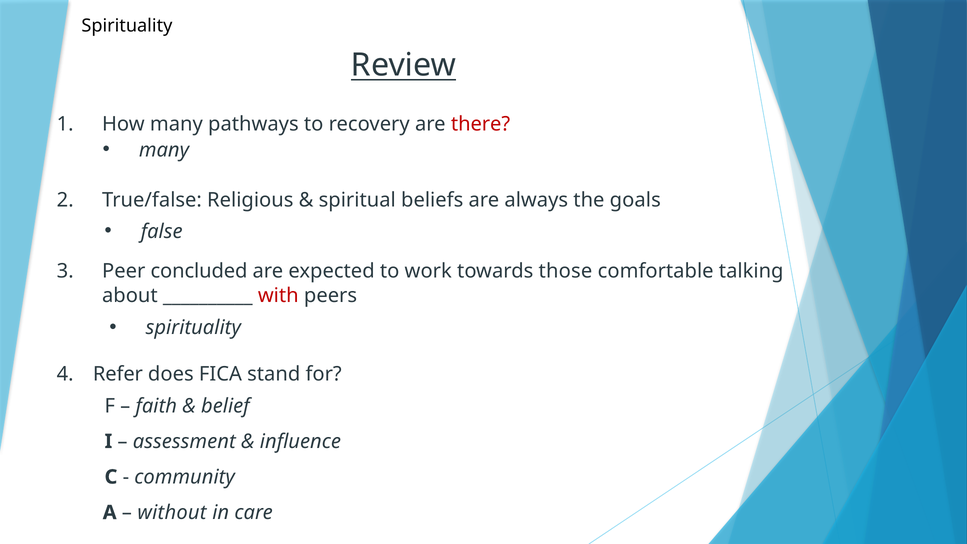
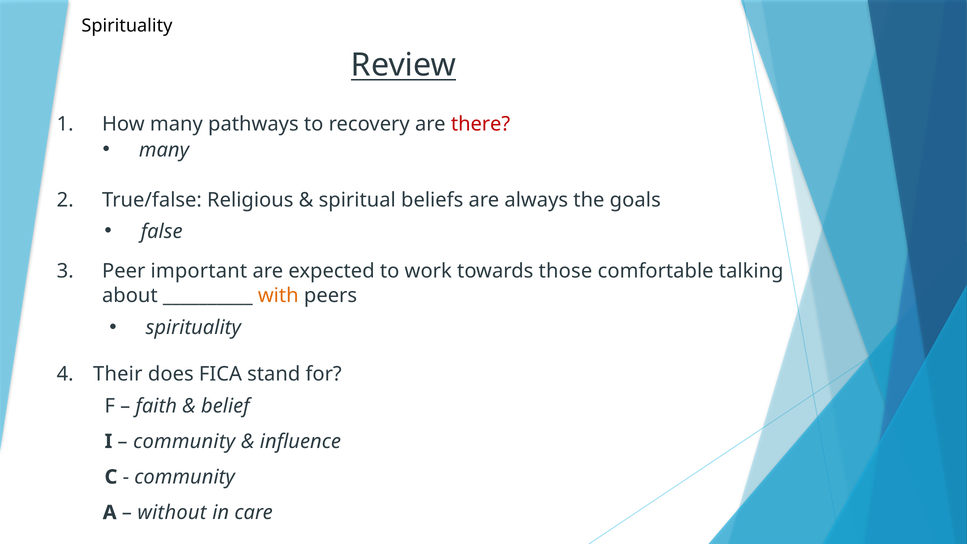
concluded: concluded -> important
with colour: red -> orange
Refer: Refer -> Their
assessment at (184, 441): assessment -> community
